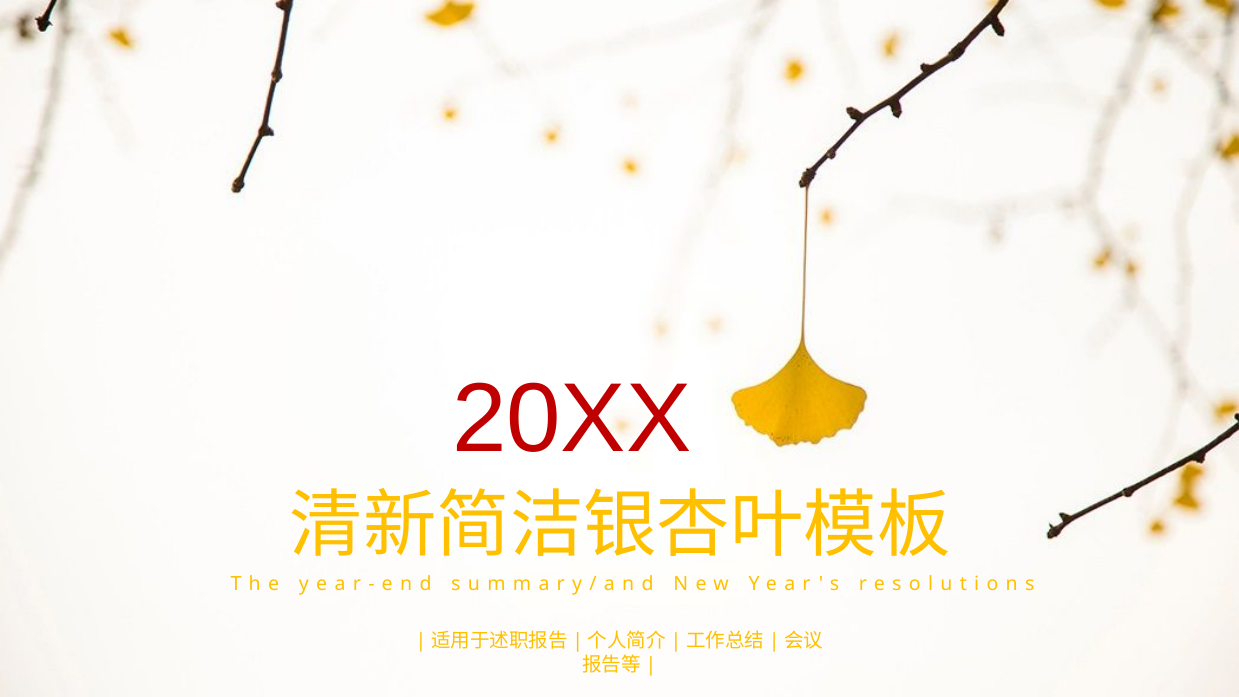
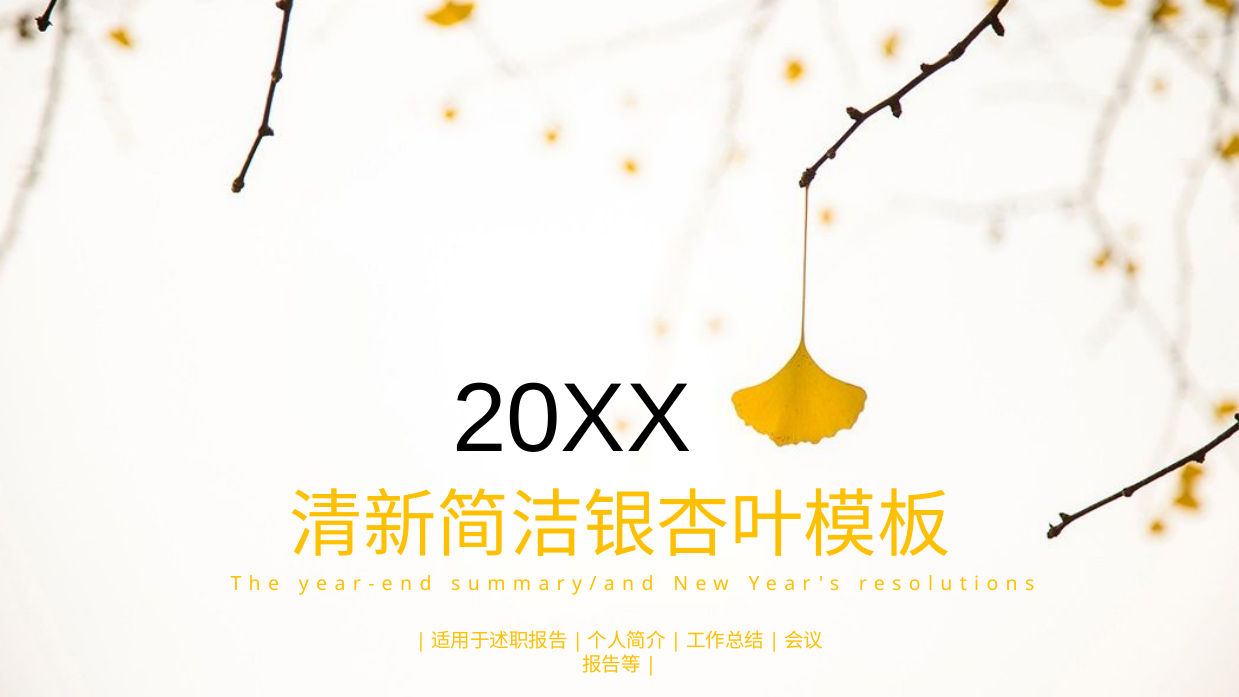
20XX colour: red -> black
